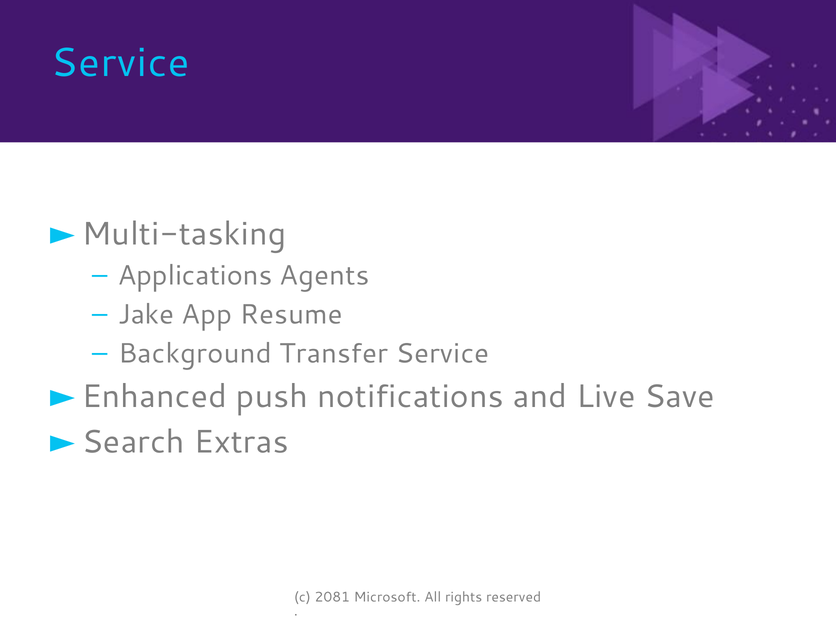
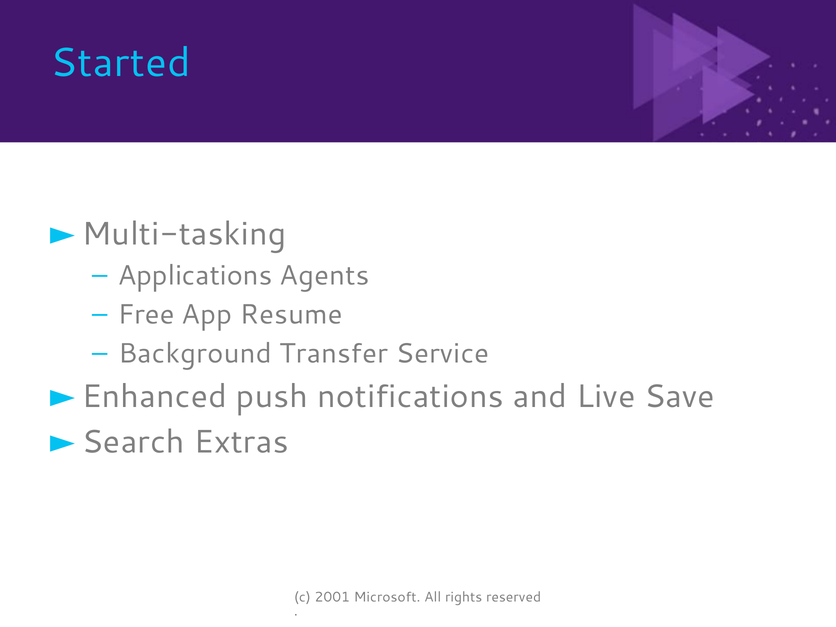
Service at (120, 63): Service -> Started
Jake: Jake -> Free
2081: 2081 -> 2001
